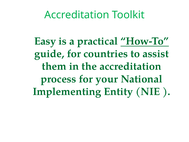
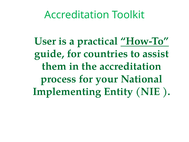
Easy: Easy -> User
